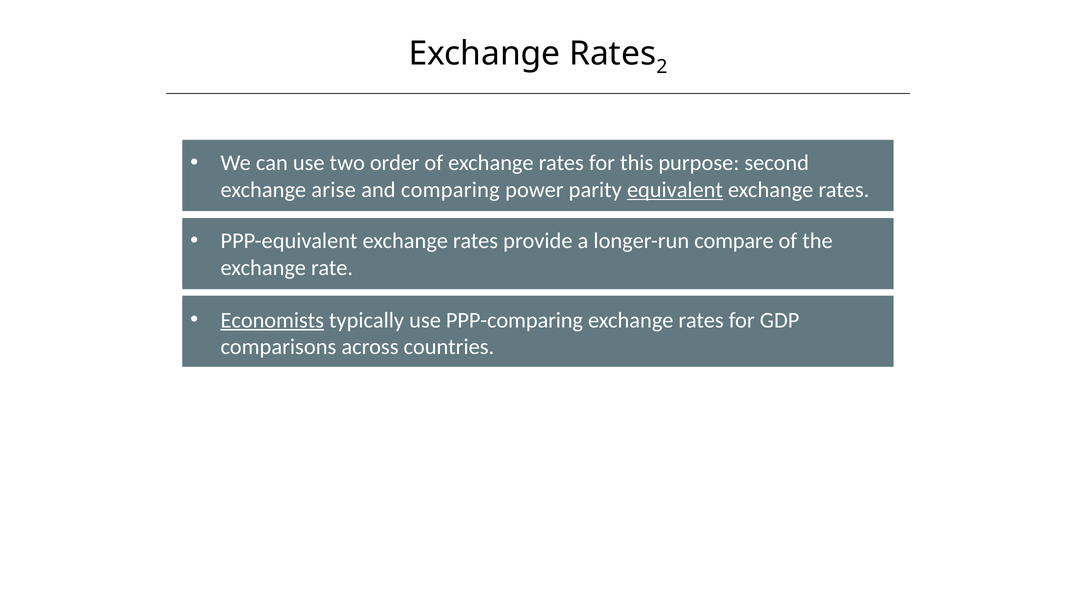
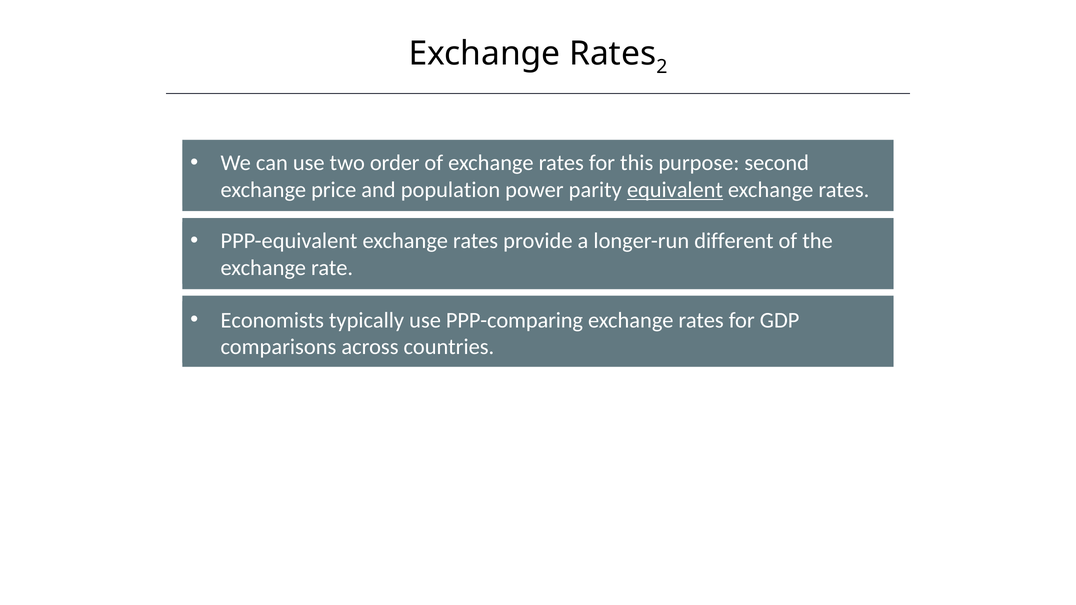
arise: arise -> price
comparing: comparing -> population
compare: compare -> different
Economists underline: present -> none
